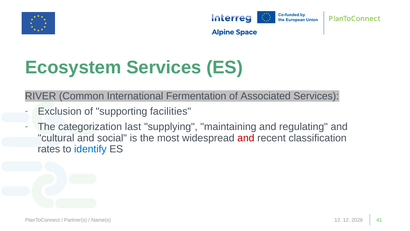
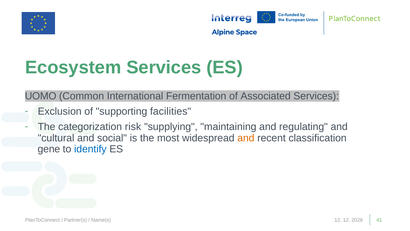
RIVER: RIVER -> UOMO
last: last -> risk
and at (246, 138) colour: red -> orange
rates: rates -> gene
